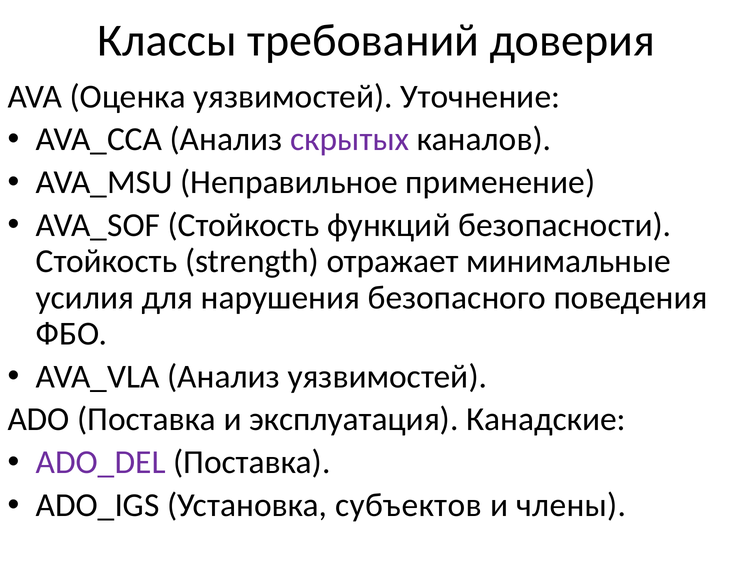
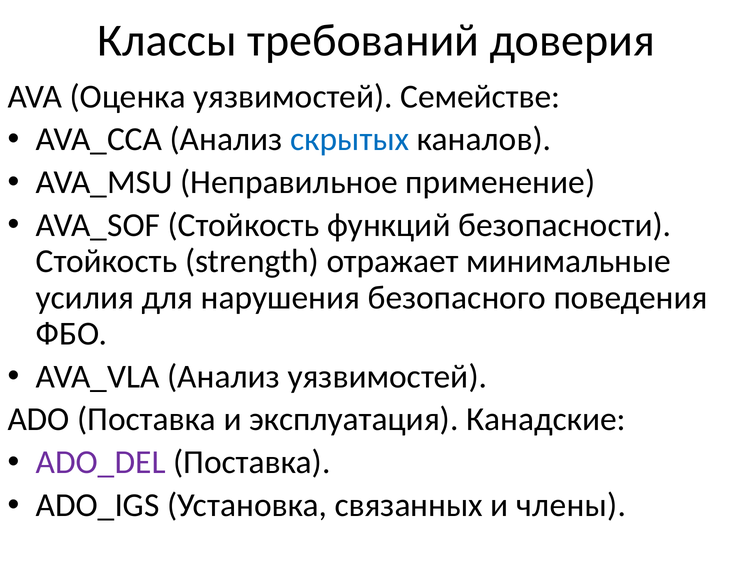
Уточнение: Уточнение -> Семействе
скрытых colour: purple -> blue
субъектов: субъектов -> связанных
